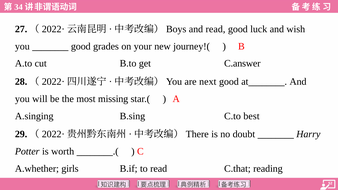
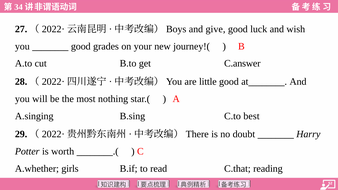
and read: read -> give
next: next -> little
missing: missing -> nothing
